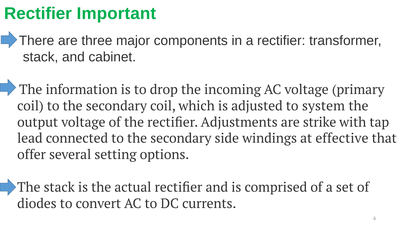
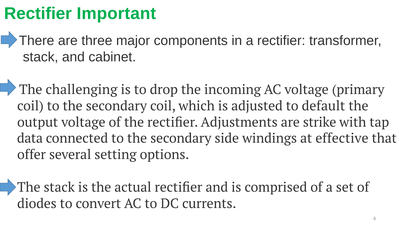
information: information -> challenging
system: system -> default
lead: lead -> data
